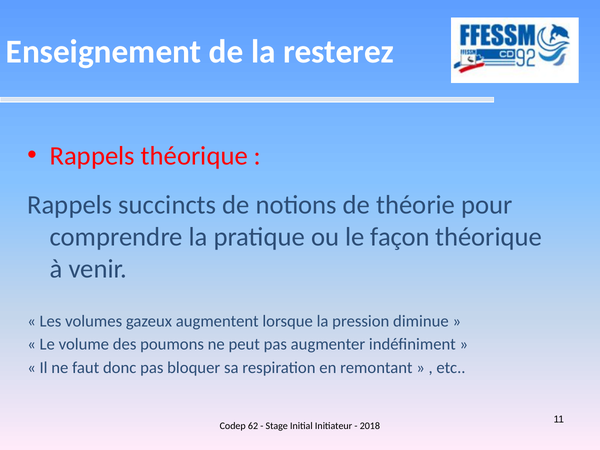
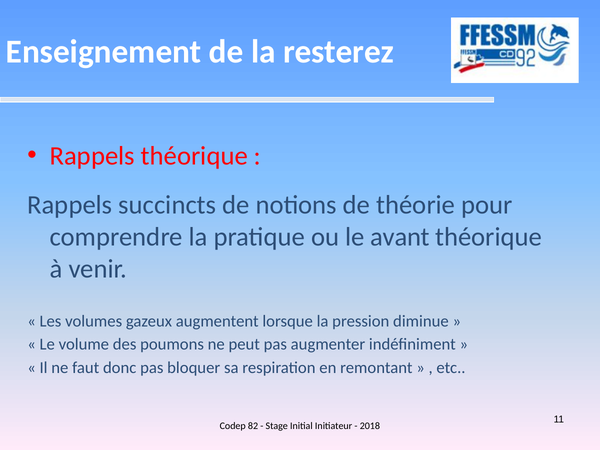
façon: façon -> avant
62: 62 -> 82
